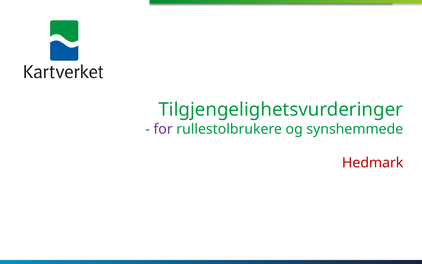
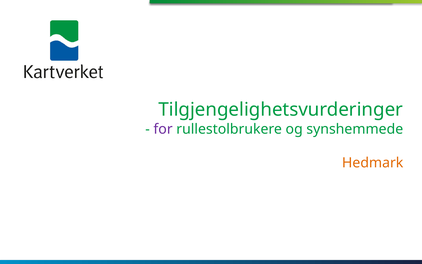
Hedmark colour: red -> orange
